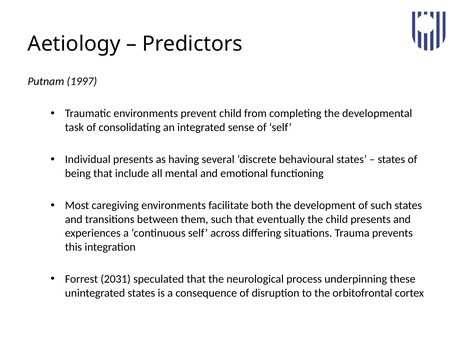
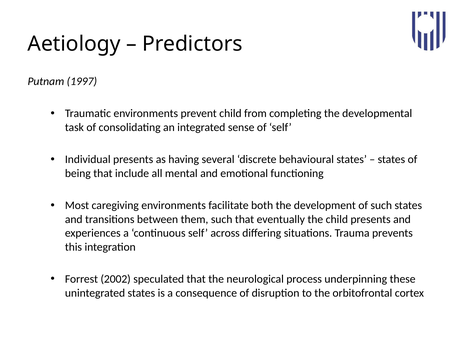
2031: 2031 -> 2002
